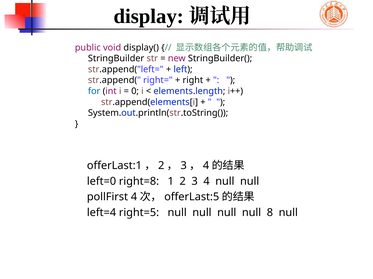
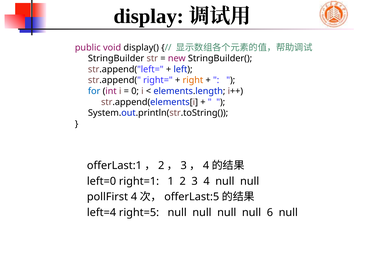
right colour: black -> orange
right=8: right=8 -> right=1
8: 8 -> 6
